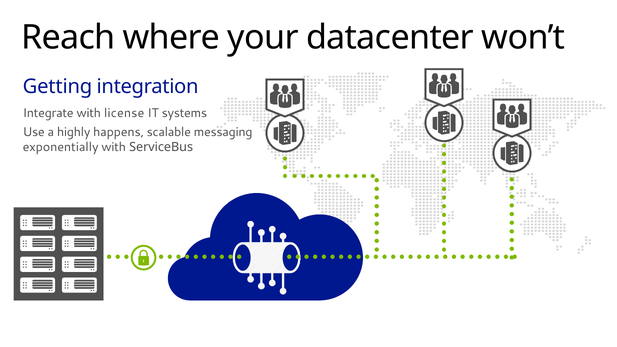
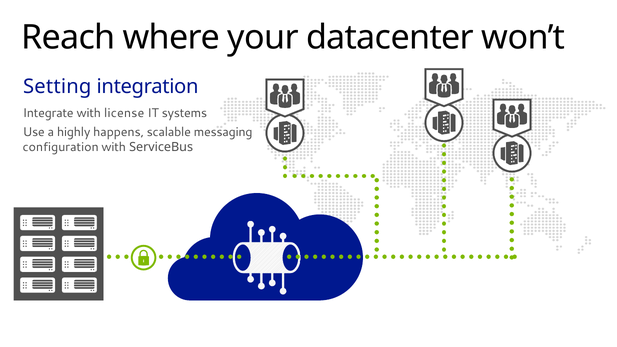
Getting: Getting -> Setting
exponentially: exponentially -> configuration
